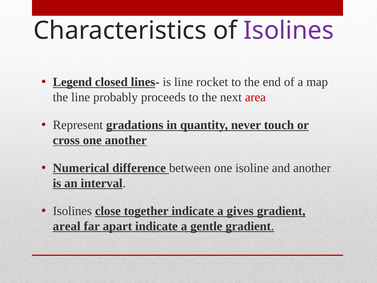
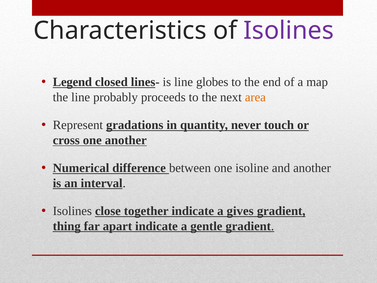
rocket: rocket -> globes
area colour: red -> orange
areal: areal -> thing
